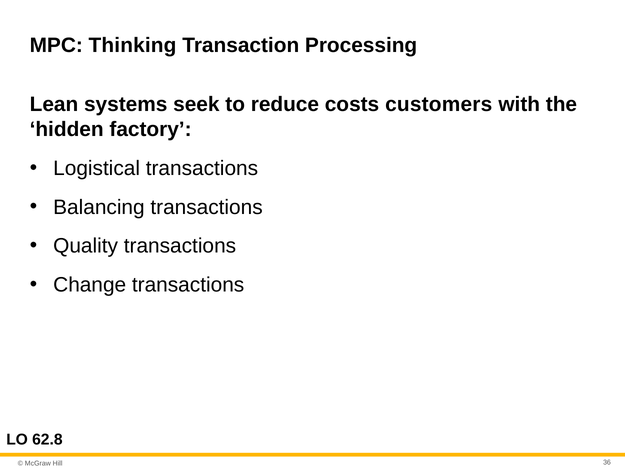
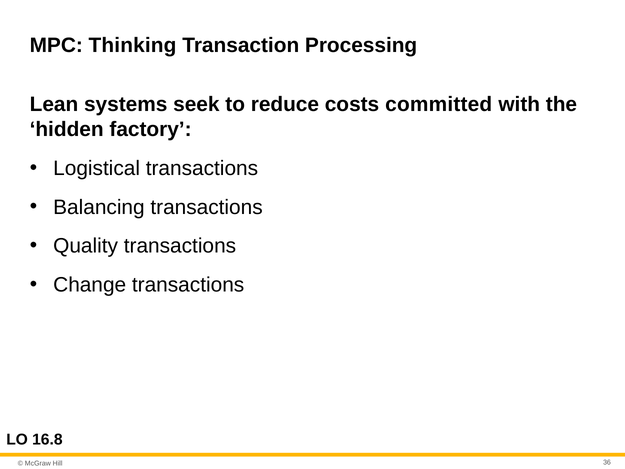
customers: customers -> committed
62.8: 62.8 -> 16.8
